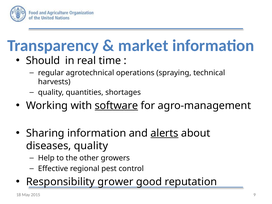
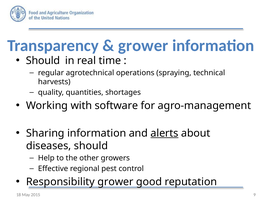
market at (143, 46): market -> grower
software underline: present -> none
diseases quality: quality -> should
